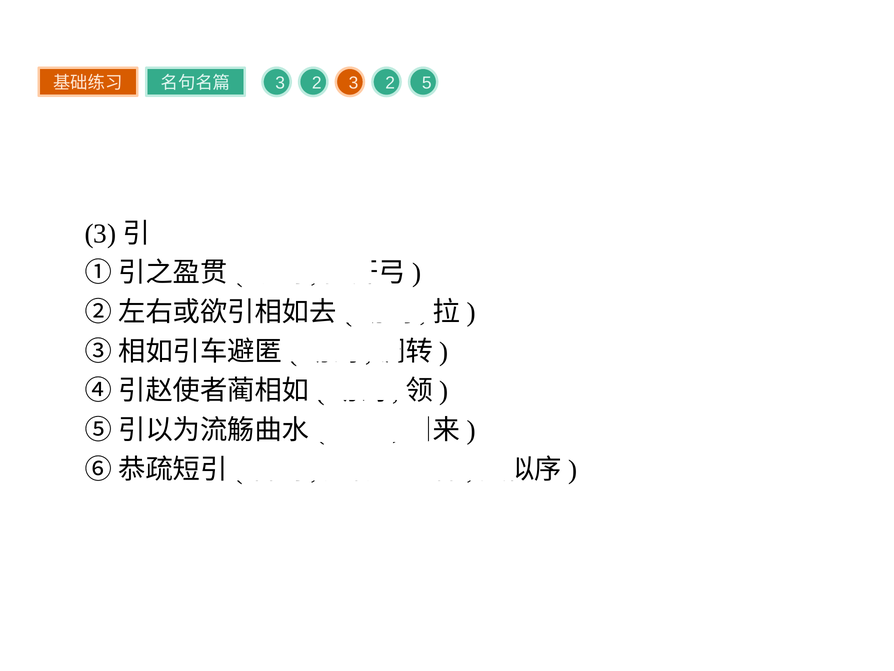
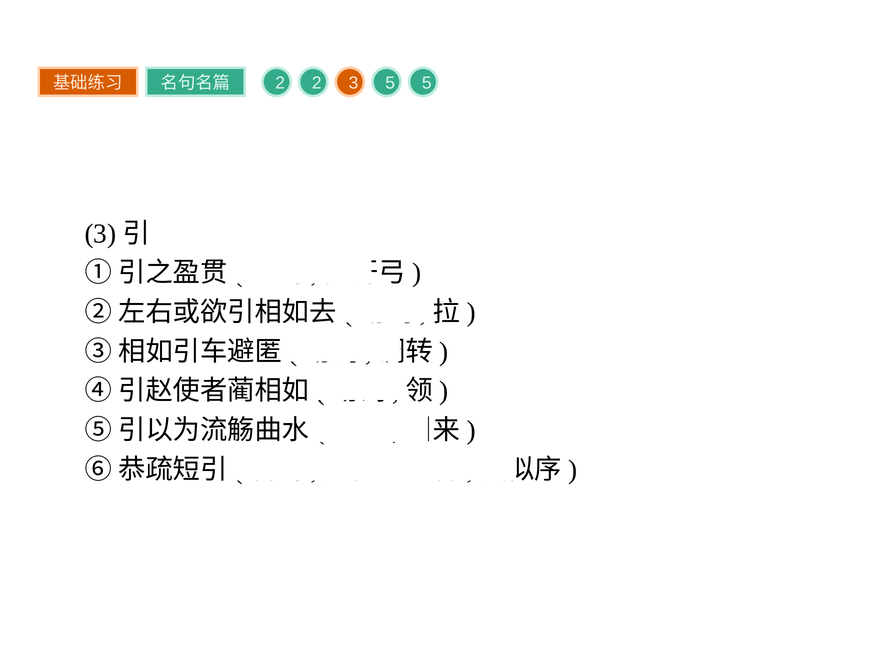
3 at (280, 83): 3 -> 2
2 3 2: 2 -> 5
